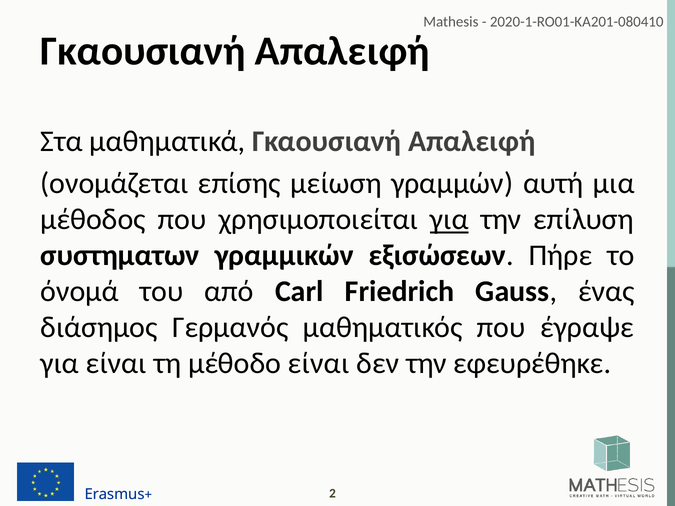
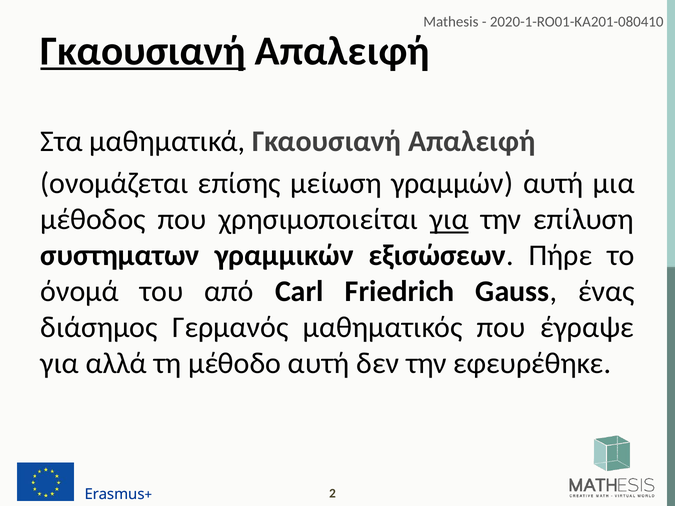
Γκαουσιανή at (143, 51) underline: none -> present
για είναι: είναι -> αλλά
μέθοδο είναι: είναι -> αυτή
